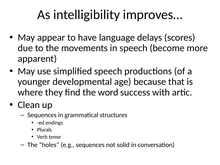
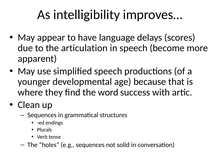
movements: movements -> articulation
